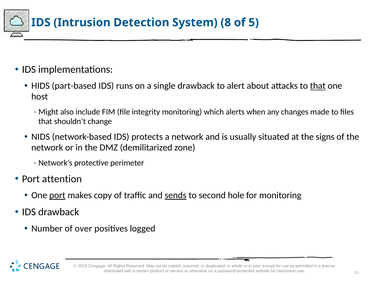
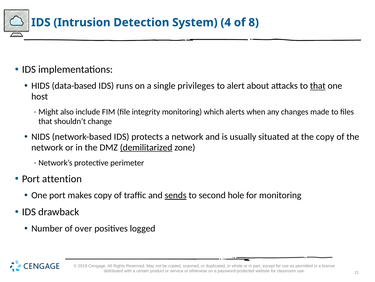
8: 8 -> 4
5: 5 -> 8
part-based: part-based -> data-based
single drawback: drawback -> privileges
the signs: signs -> copy
demilitarized underline: none -> present
port at (57, 195) underline: present -> none
